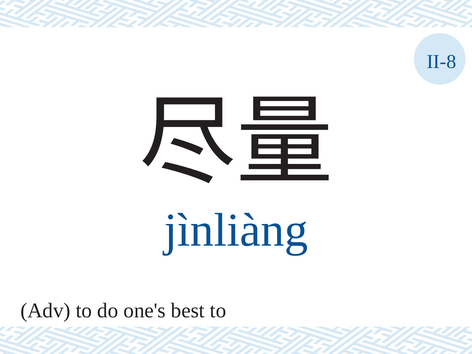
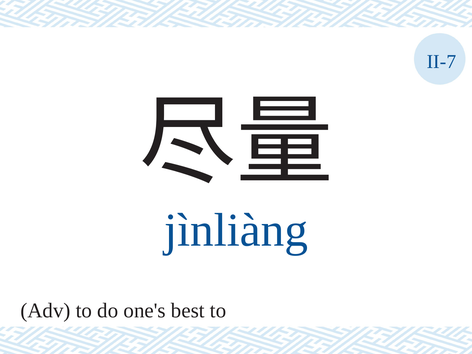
II-8: II-8 -> II-7
